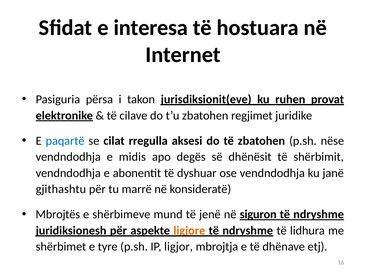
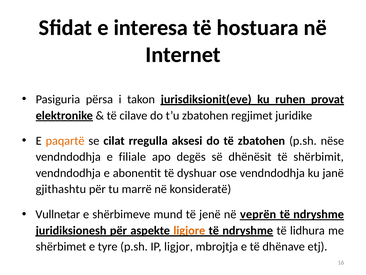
paqartë colour: blue -> orange
midis: midis -> filiale
Mbrojtës: Mbrojtës -> Vullnetar
siguron: siguron -> veprën
